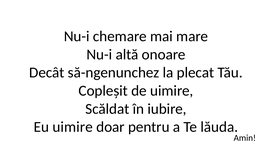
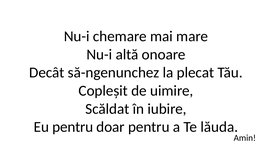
Eu uimire: uimire -> pentru
